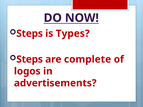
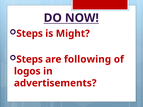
Types: Types -> Might
complete: complete -> following
